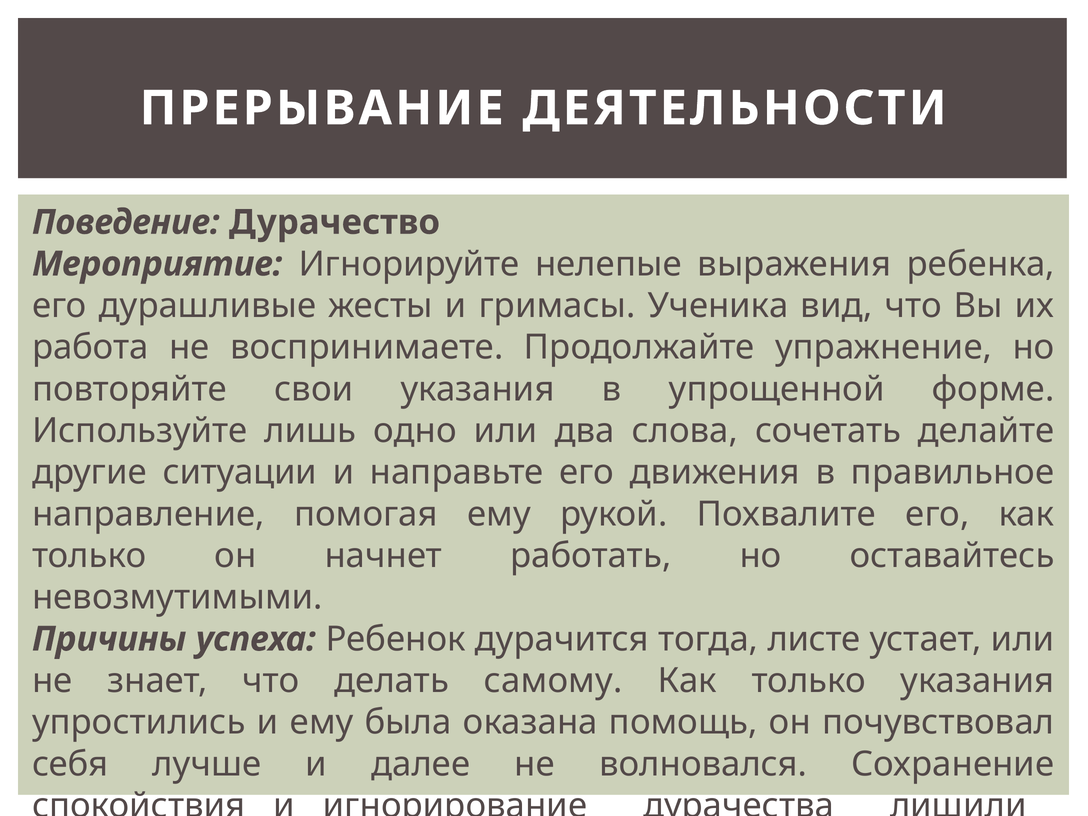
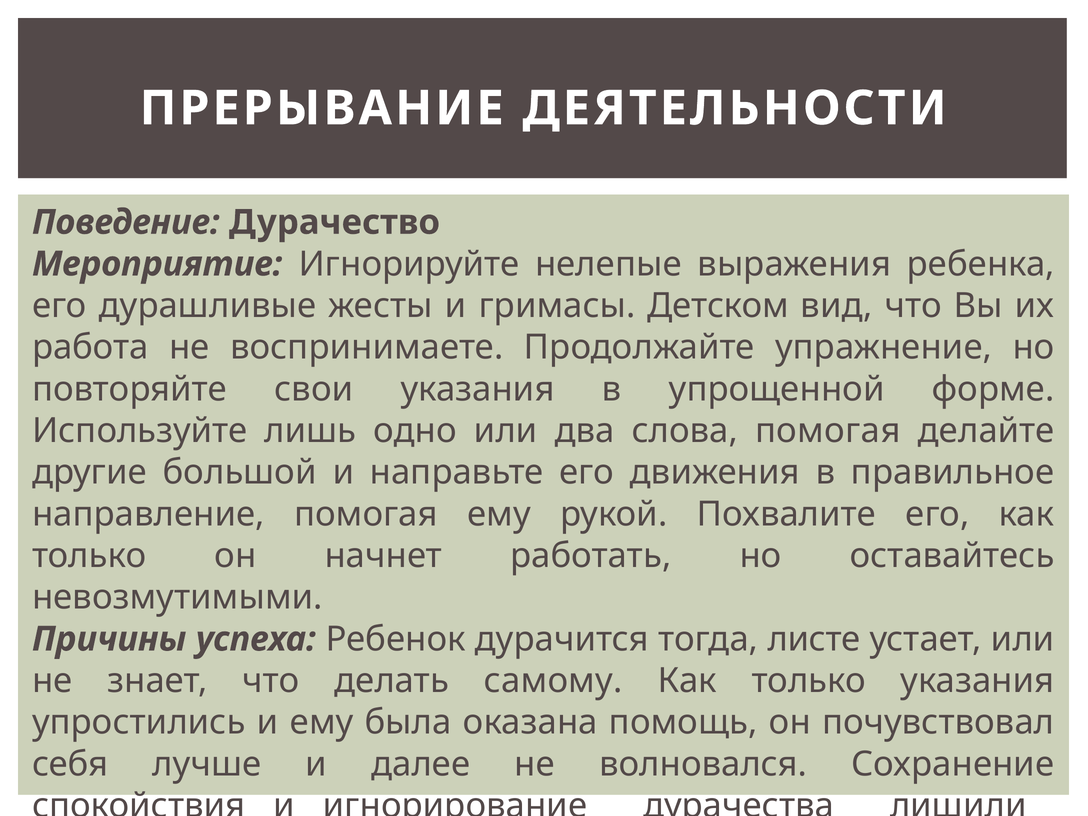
Ученика: Ученика -> Детском
слова сочетать: сочетать -> помогая
ситуации: ситуации -> большой
